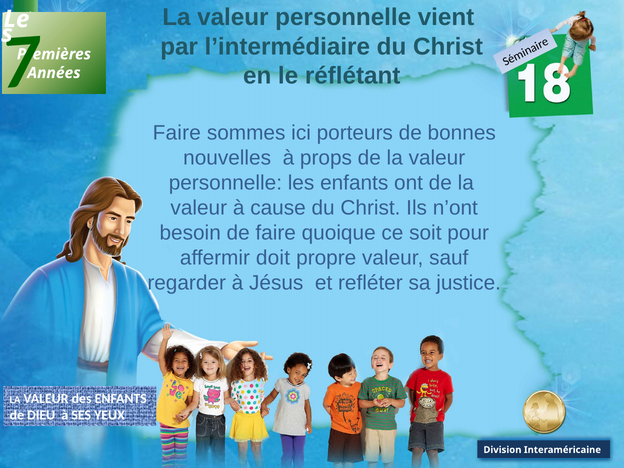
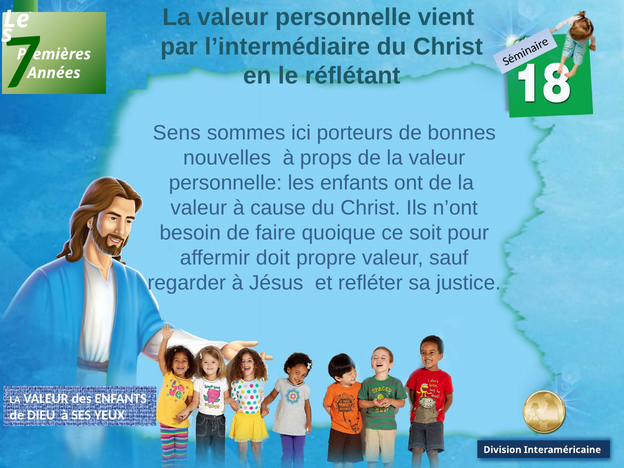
Faire at (177, 133): Faire -> Sens
